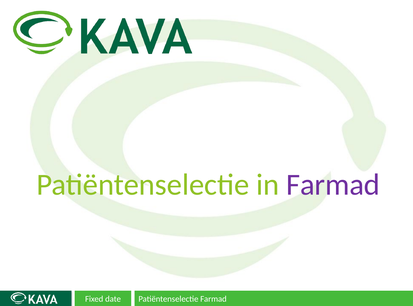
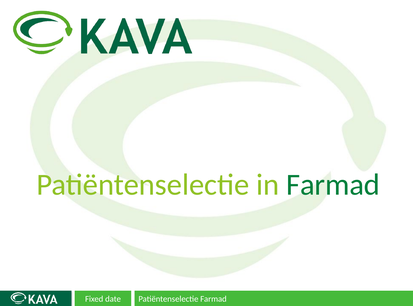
Farmad at (333, 185) colour: purple -> green
